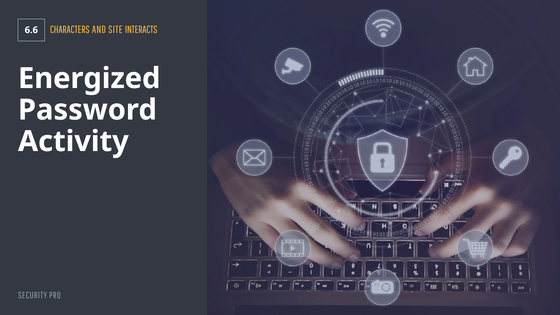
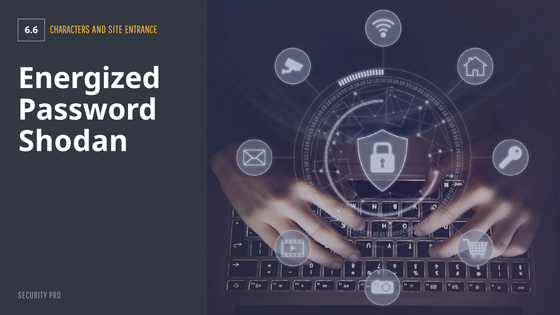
INTERACTS: INTERACTS -> ENTRANCE
Activity: Activity -> Shodan
